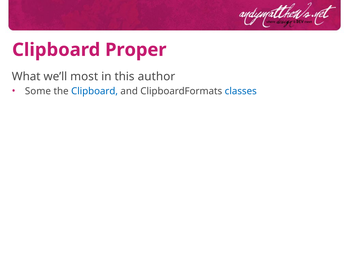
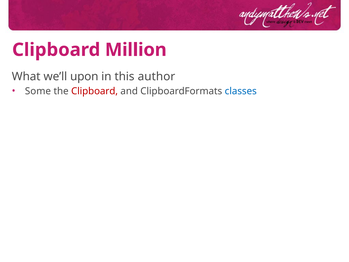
Proper: Proper -> Million
most: most -> upon
Clipboard at (95, 91) colour: blue -> red
